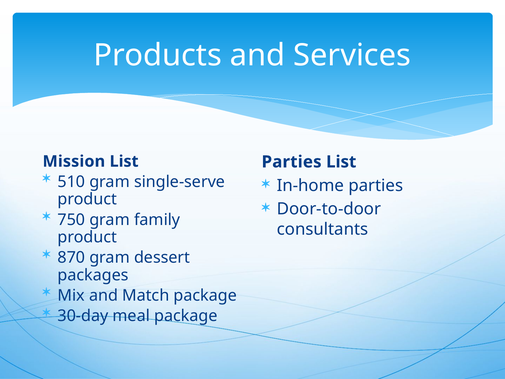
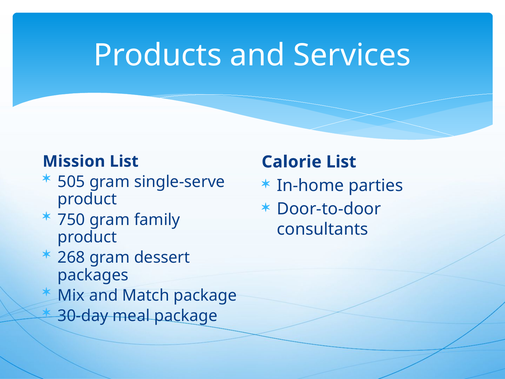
Parties at (292, 162): Parties -> Calorie
510: 510 -> 505
870: 870 -> 268
